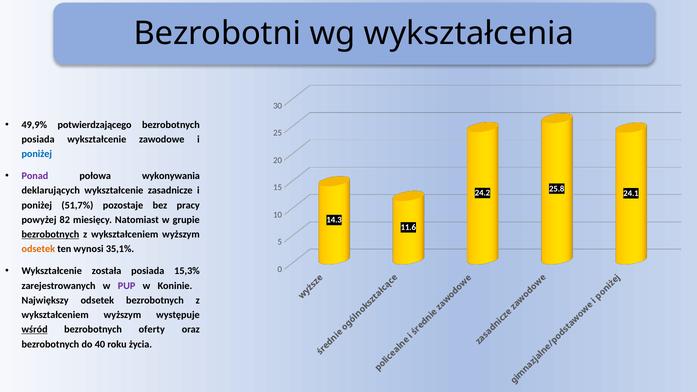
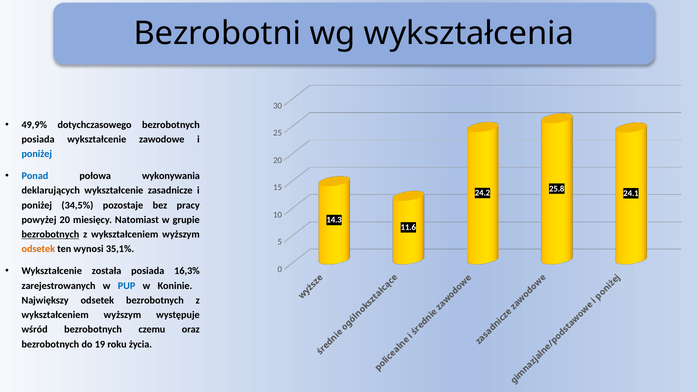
potwierdzającego: potwierdzającego -> dotychczasowego
Ponad colour: purple -> blue
51,7%: 51,7% -> 34,5%
powyżej 82: 82 -> 20
15,3%: 15,3% -> 16,3%
PUP colour: purple -> blue
wśród underline: present -> none
oferty: oferty -> czemu
40: 40 -> 19
